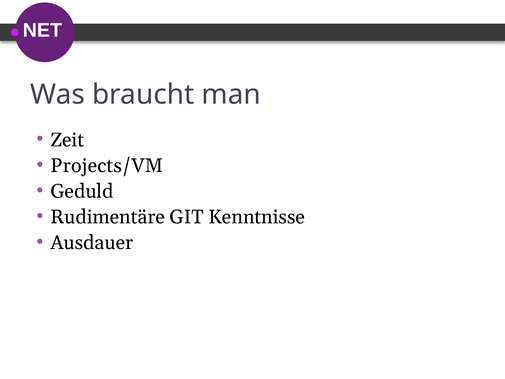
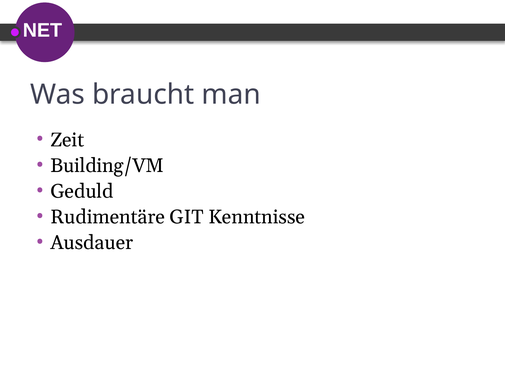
Projects/VM: Projects/VM -> Building/VM
